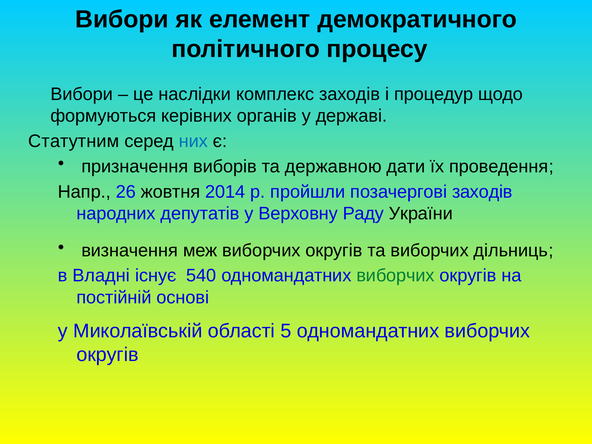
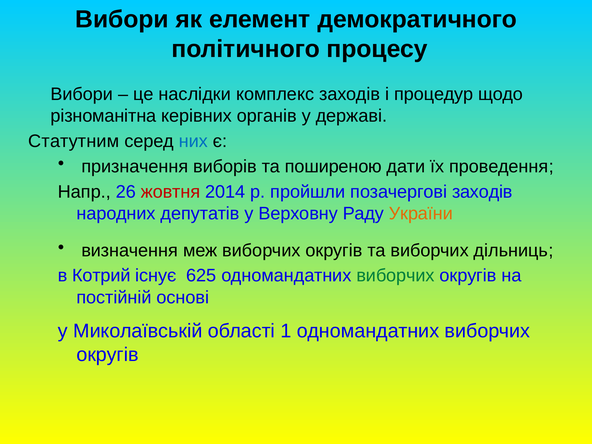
формуються: формуються -> різноманітна
державною: державною -> поширеною
жовтня colour: black -> red
України colour: black -> orange
Владні: Владні -> Котрий
540: 540 -> 625
5: 5 -> 1
